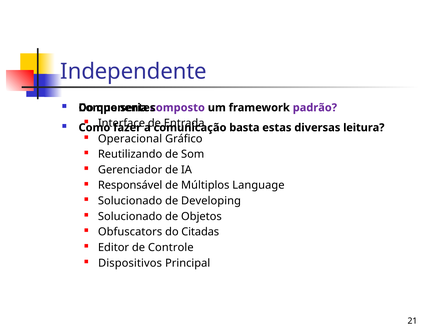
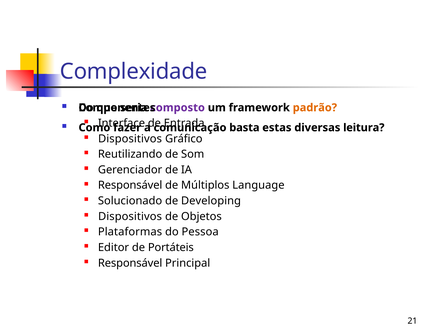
Independente: Independente -> Complexidade
padrão colour: purple -> orange
Operacional at (130, 139): Operacional -> Dispositivos
Solucionado at (130, 216): Solucionado -> Dispositivos
Obfuscators: Obfuscators -> Plataformas
Citadas: Citadas -> Pessoa
Controle: Controle -> Portáteis
Dispositivos at (130, 263): Dispositivos -> Responsável
